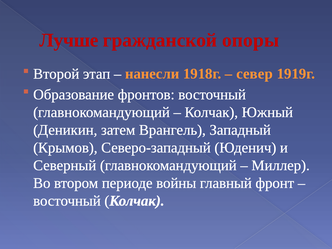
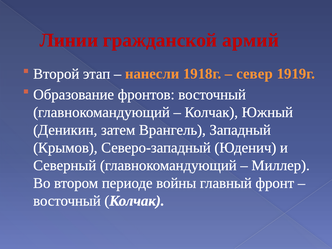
Лучше: Лучше -> Линии
опоры: опоры -> армий
